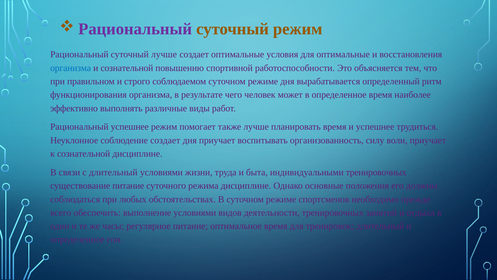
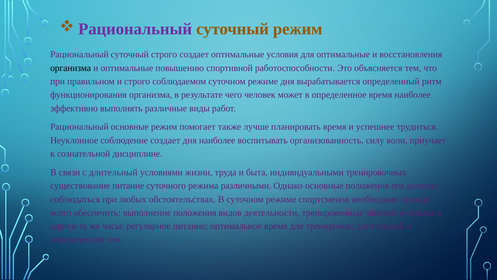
суточный лучше: лучше -> строго
организма at (71, 68) colour: blue -> black
и сознательной: сознательной -> оптимальные
Рациональный успешнее: успешнее -> основные
дня приучает: приучает -> наиболее
режима дисциплине: дисциплине -> различными
выполнение условиями: условиями -> положения
